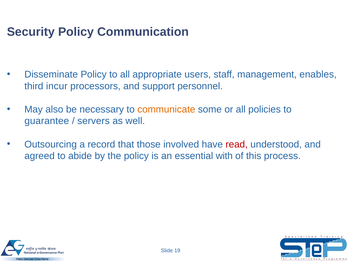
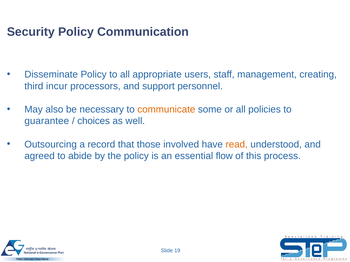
enables: enables -> creating
servers: servers -> choices
read colour: red -> orange
with: with -> flow
